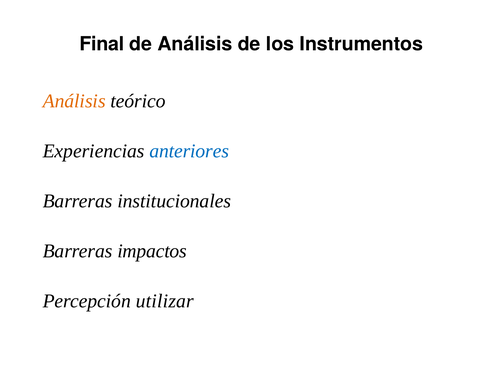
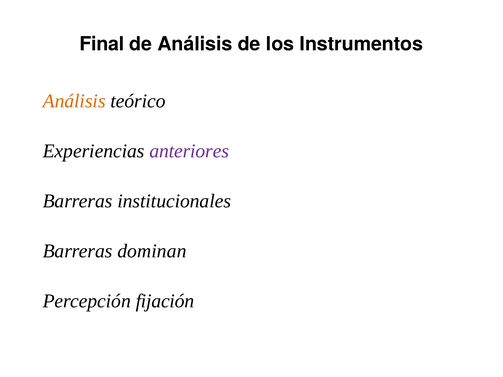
anteriores colour: blue -> purple
impactos: impactos -> dominan
utilizar: utilizar -> fijación
